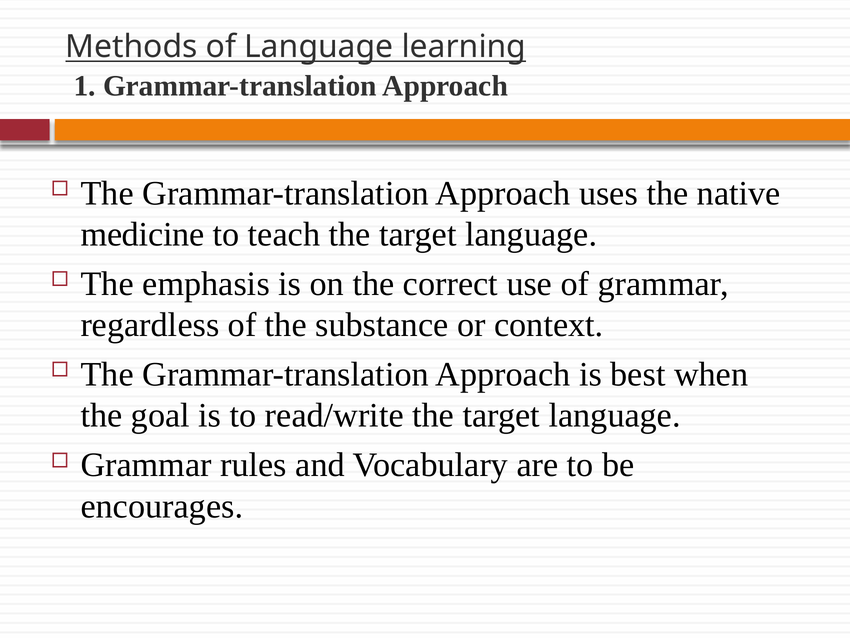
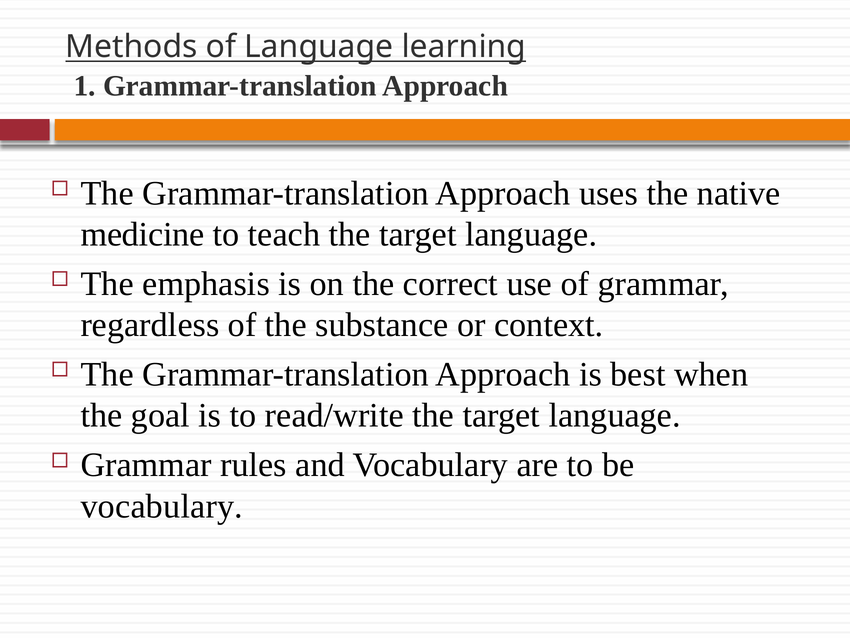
encourages at (162, 506): encourages -> vocabulary
